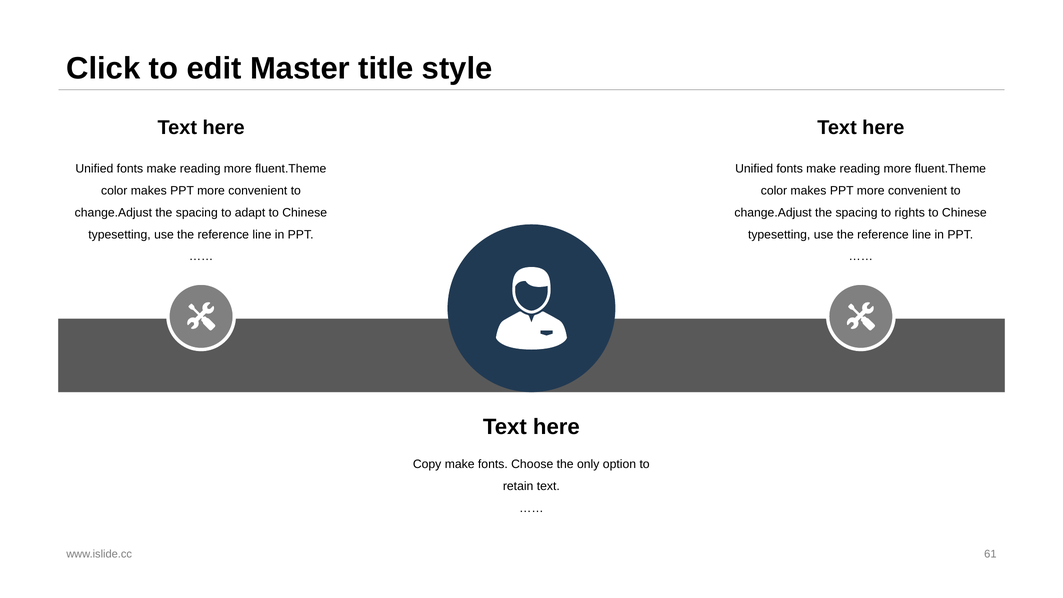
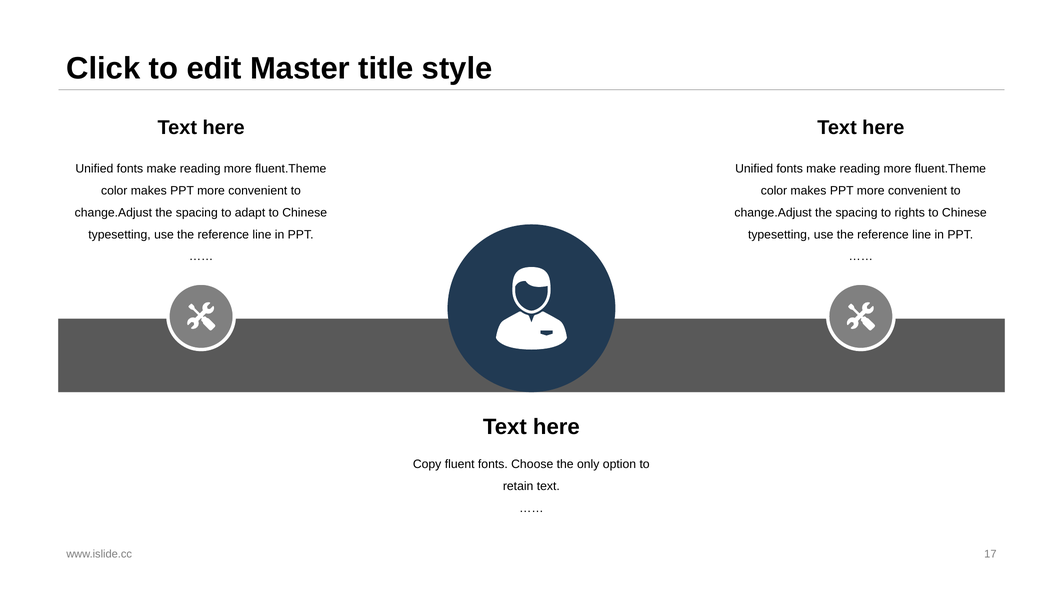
Copy make: make -> fluent
61: 61 -> 17
